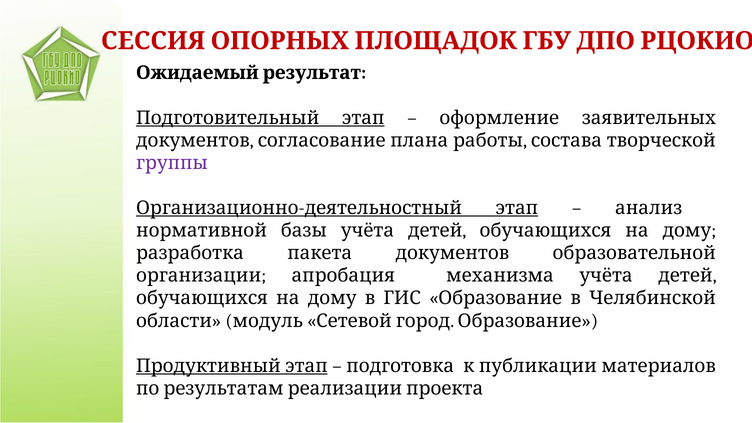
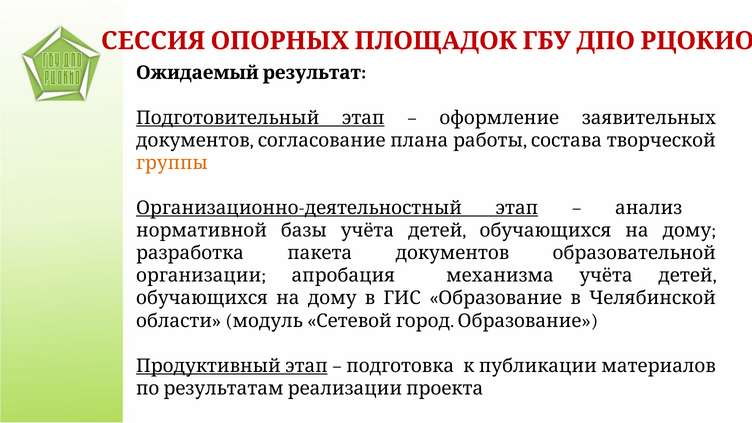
группы colour: purple -> orange
